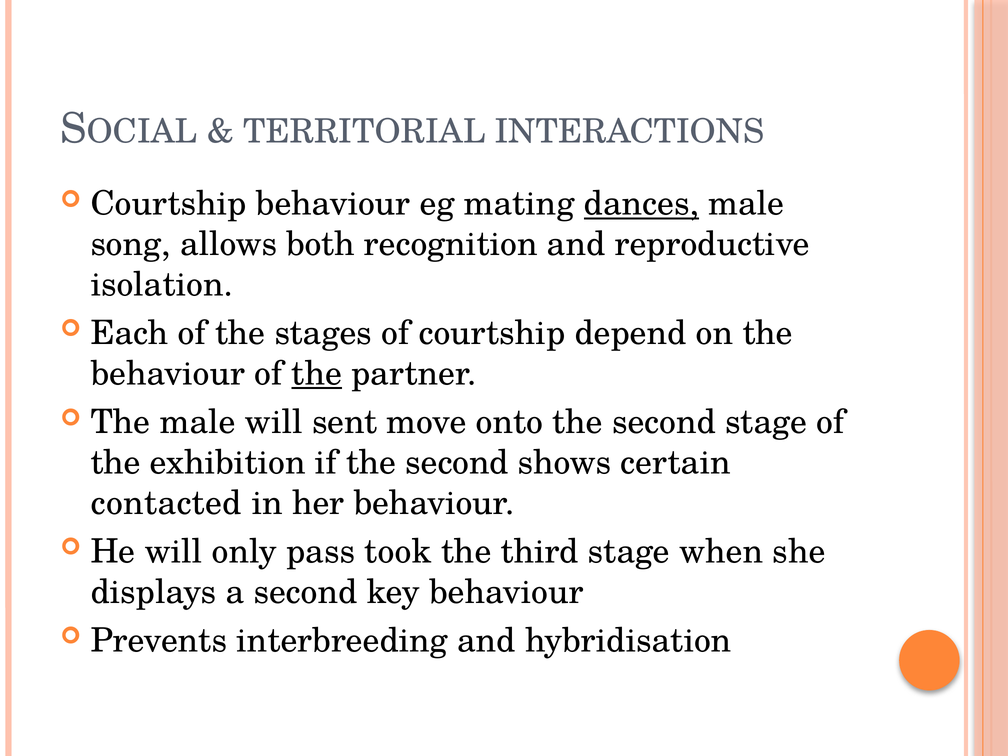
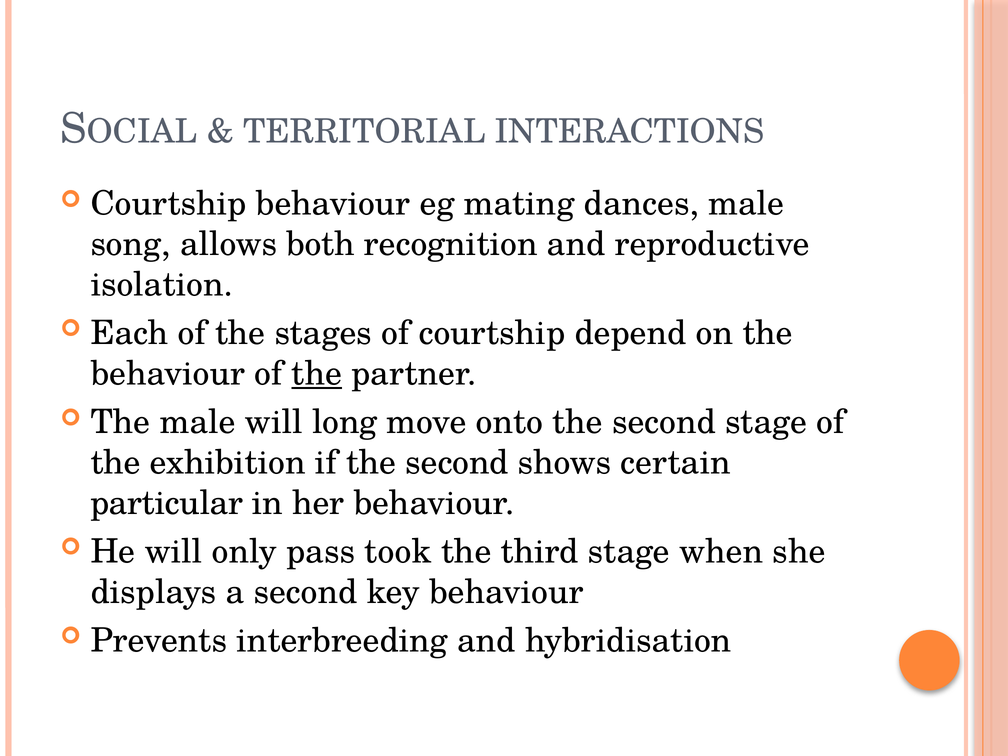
dances underline: present -> none
sent: sent -> long
contacted: contacted -> particular
